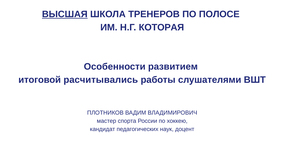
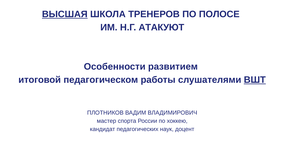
КОТОРАЯ: КОТОРАЯ -> АТАКУЮТ
расчитывались: расчитывались -> педагогическом
ВШТ underline: none -> present
